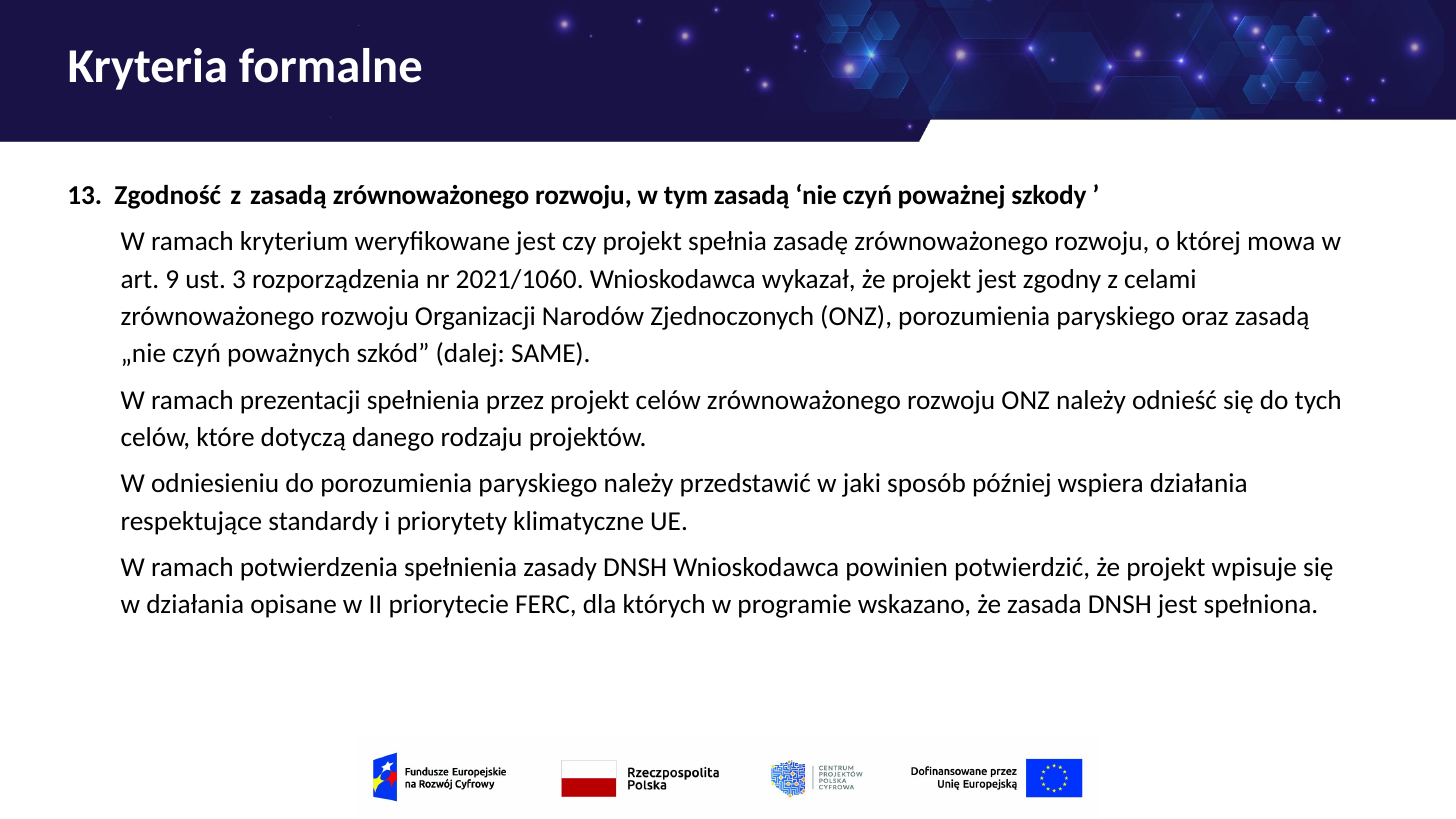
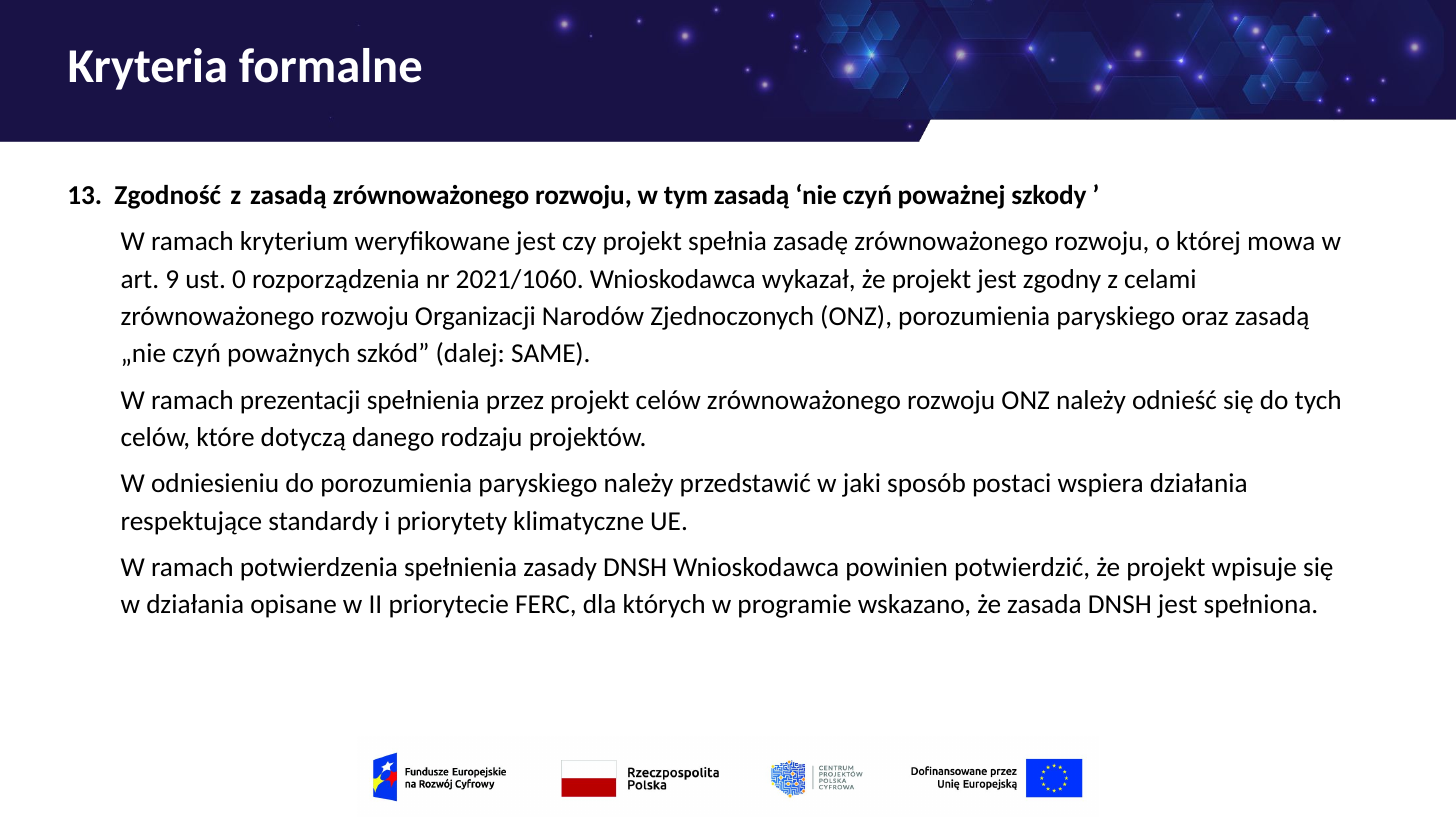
3: 3 -> 0
później: później -> postaci
